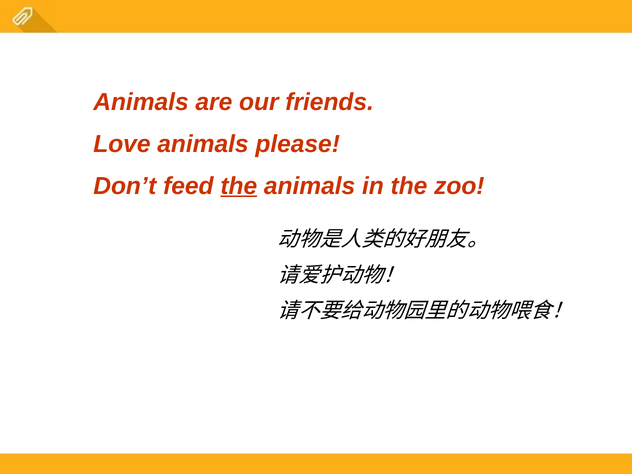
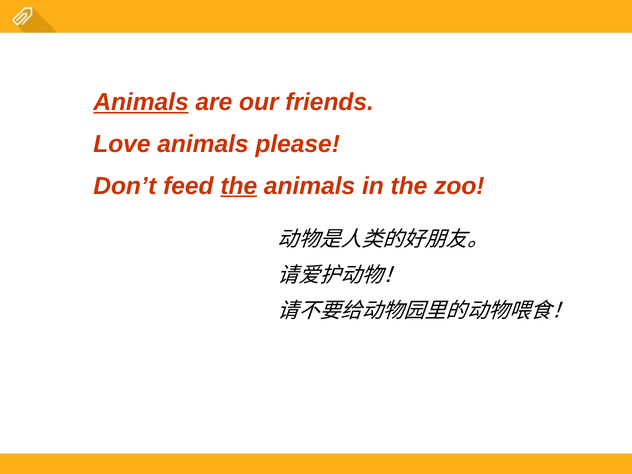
Animals at (141, 102) underline: none -> present
